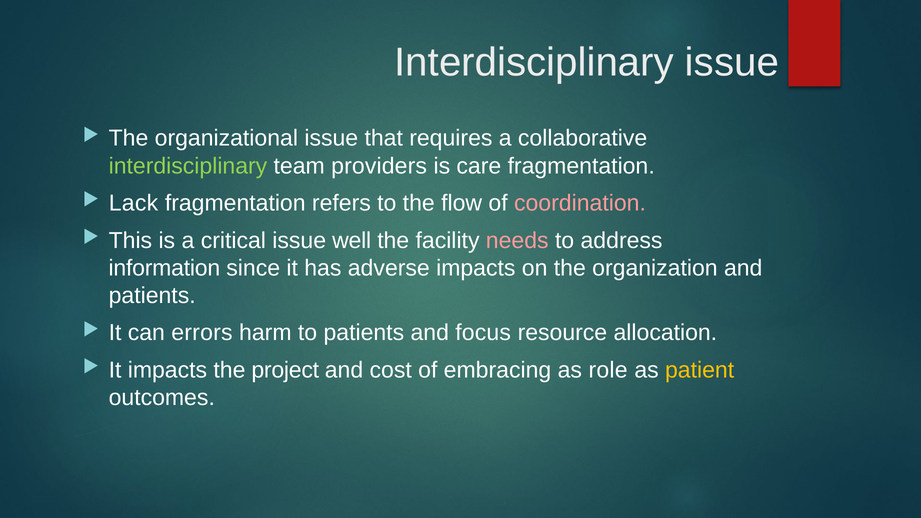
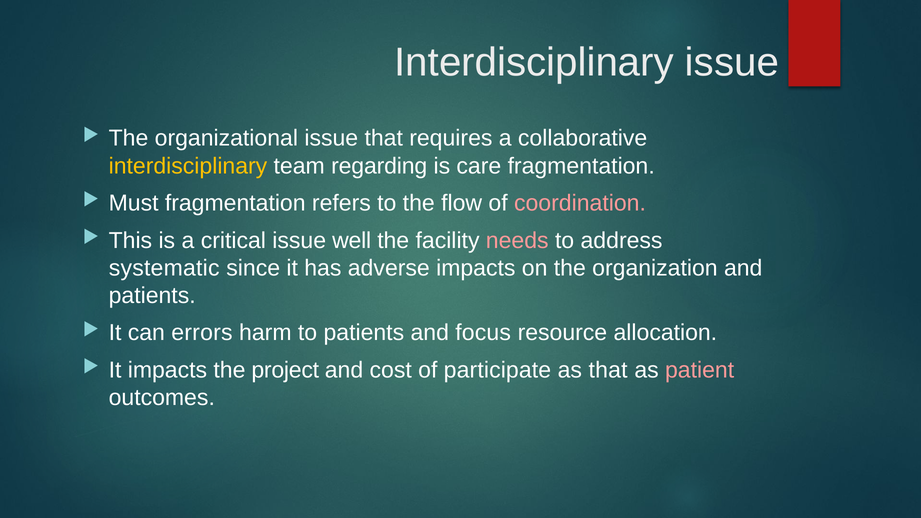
interdisciplinary at (188, 166) colour: light green -> yellow
providers: providers -> regarding
Lack: Lack -> Must
information: information -> systematic
embracing: embracing -> participate
as role: role -> that
patient colour: yellow -> pink
